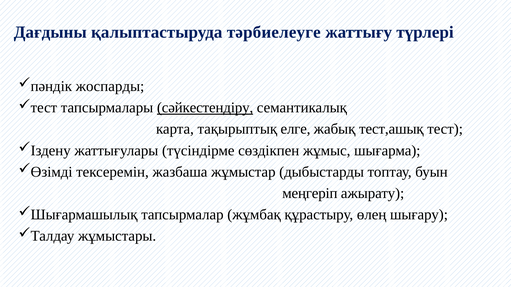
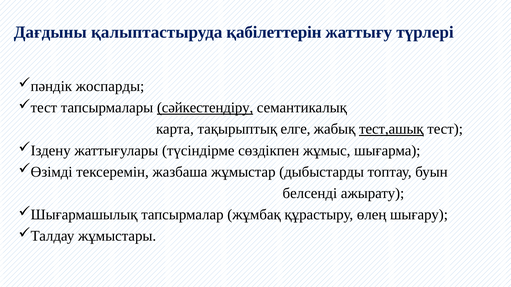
тәрбиелеуге: тәрбиелеуге -> қабілеттерін
тест,ашық underline: none -> present
меңгеріп: меңгеріп -> белсенді
